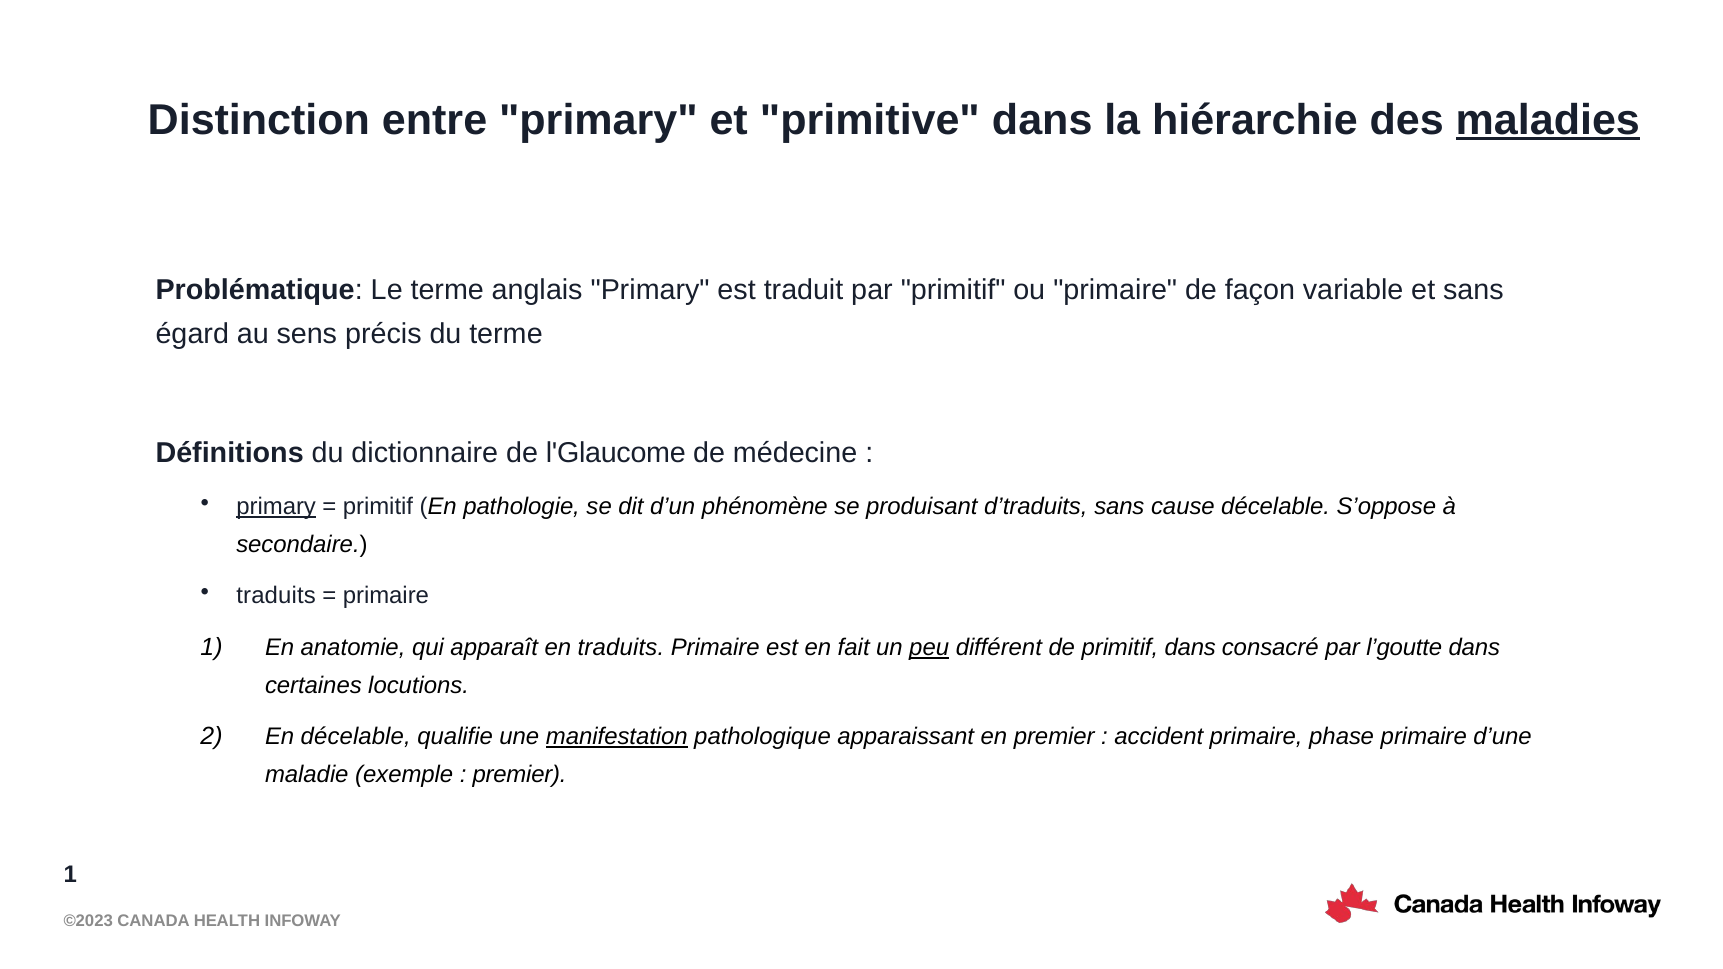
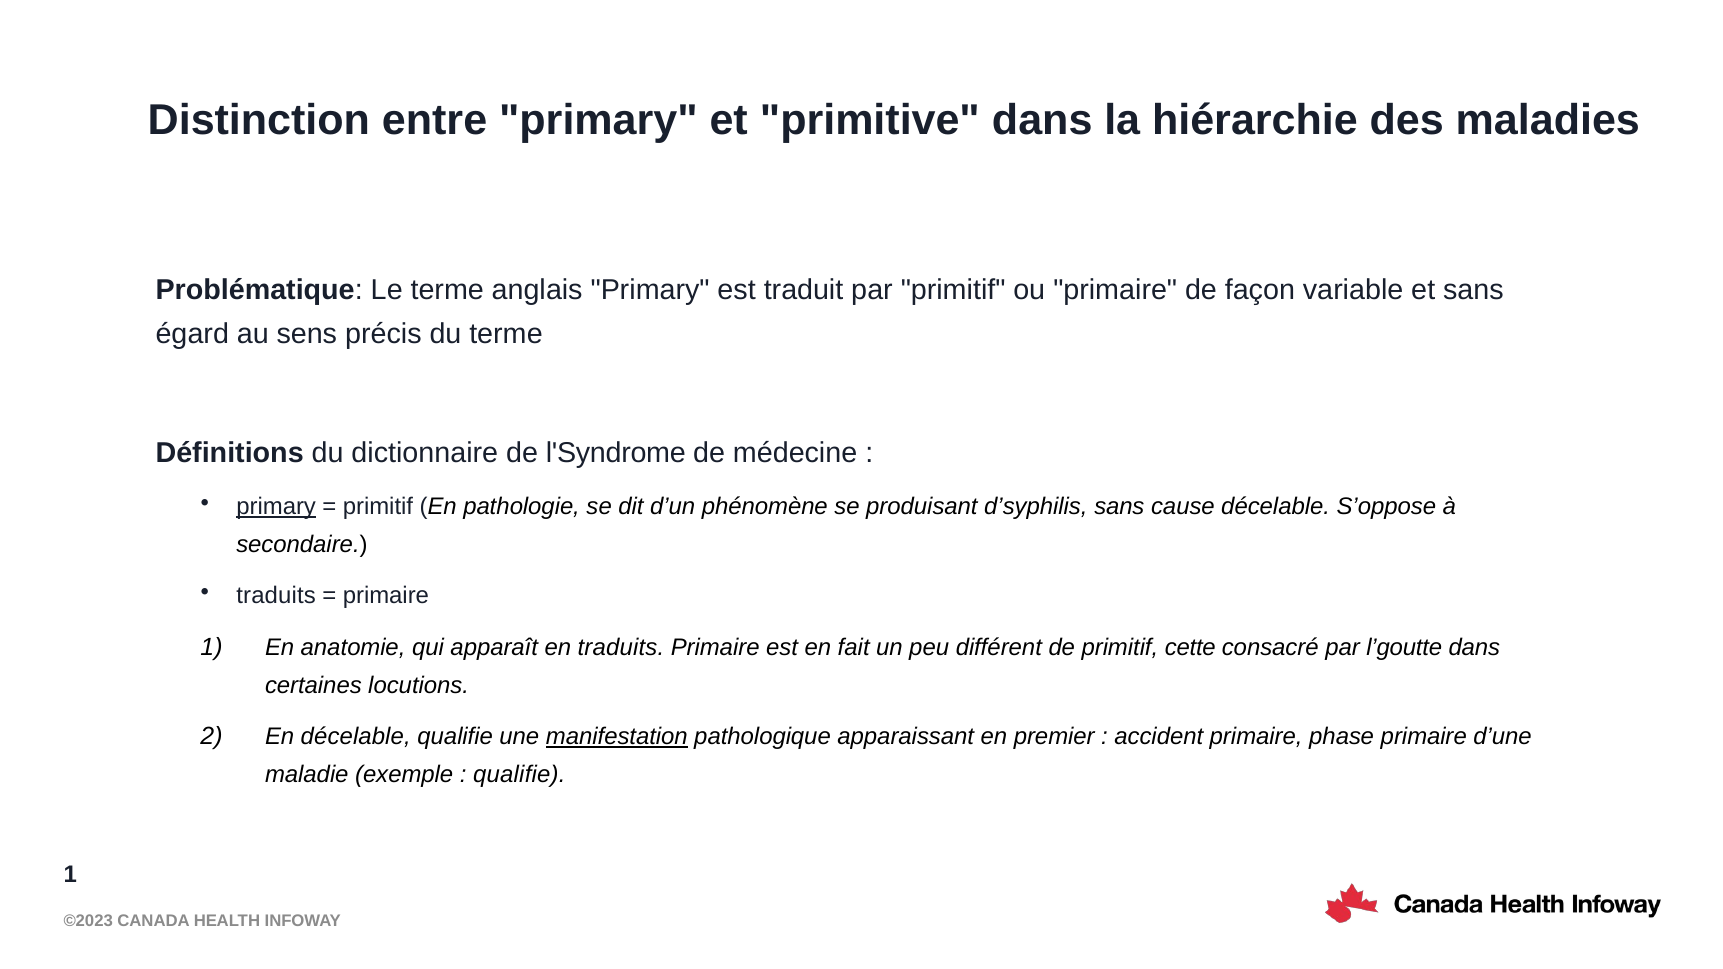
maladies underline: present -> none
l'Glaucome: l'Glaucome -> l'Syndrome
d’traduits: d’traduits -> d’syphilis
peu underline: present -> none
primitif dans: dans -> cette
premier at (520, 774): premier -> qualifie
